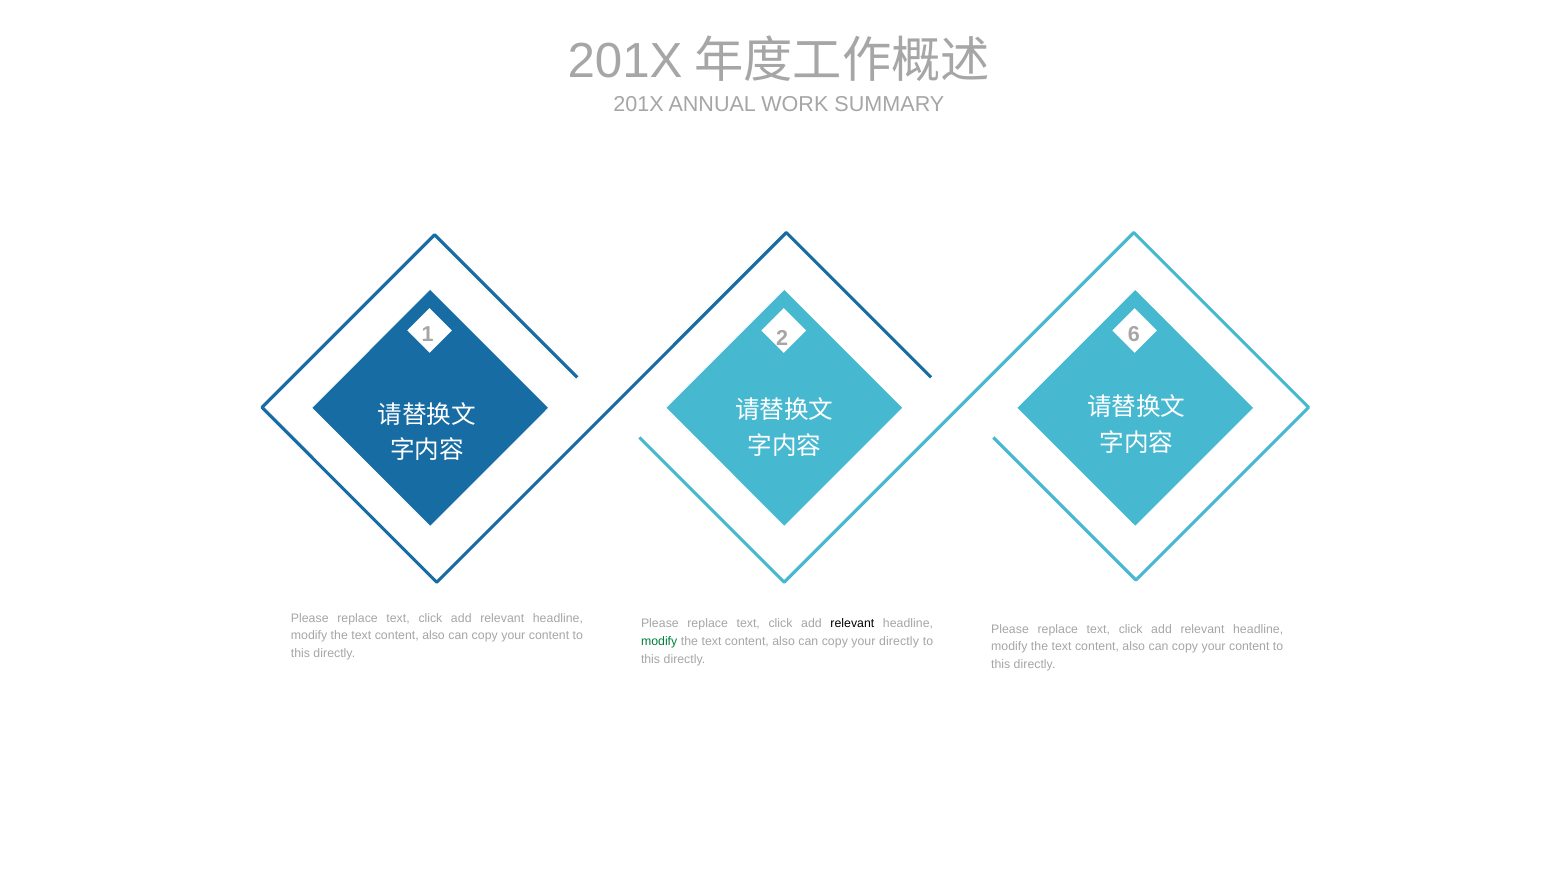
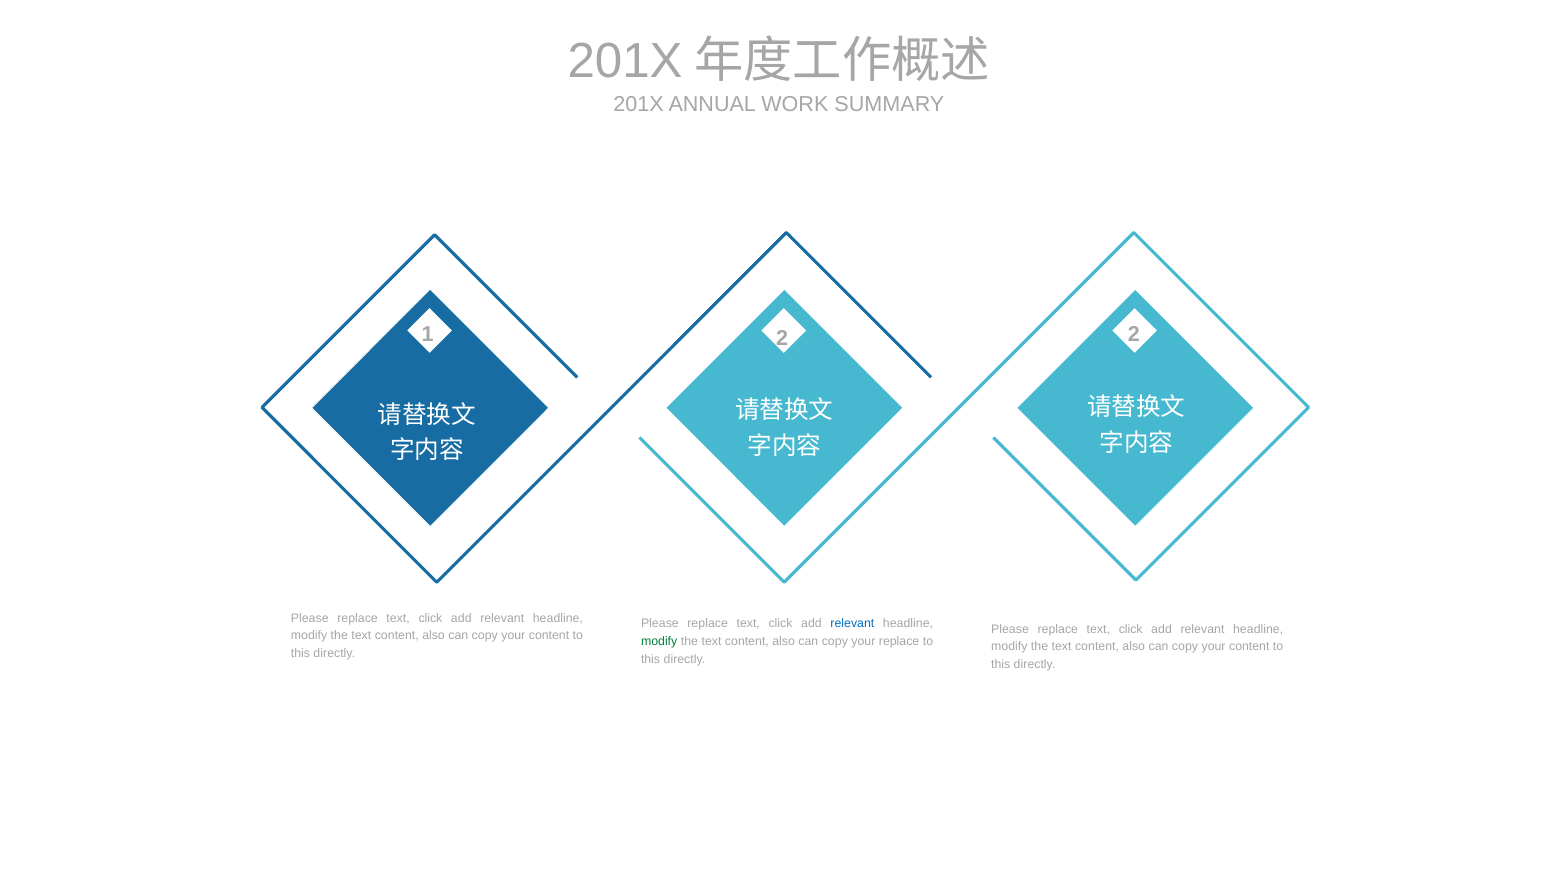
2 6: 6 -> 2
relevant at (852, 623) colour: black -> blue
your directly: directly -> replace
